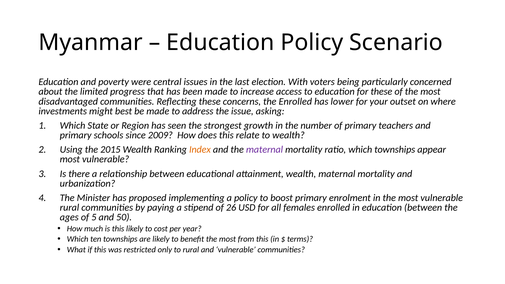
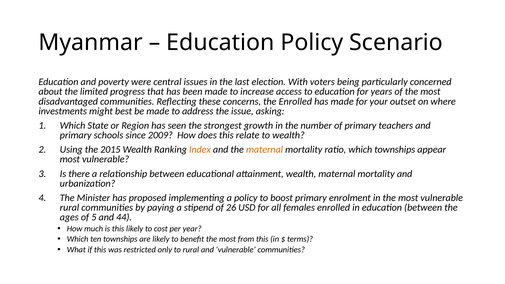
for these: these -> years
has lower: lower -> made
maternal at (265, 150) colour: purple -> orange
50: 50 -> 44
